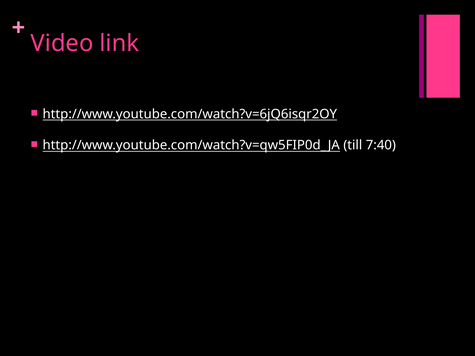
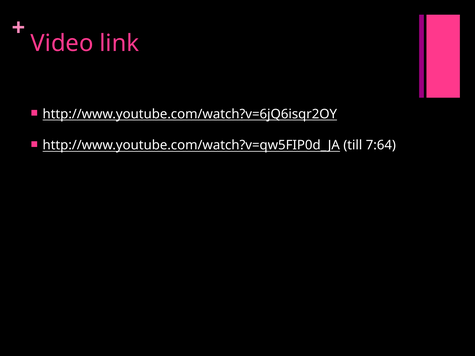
7:40: 7:40 -> 7:64
